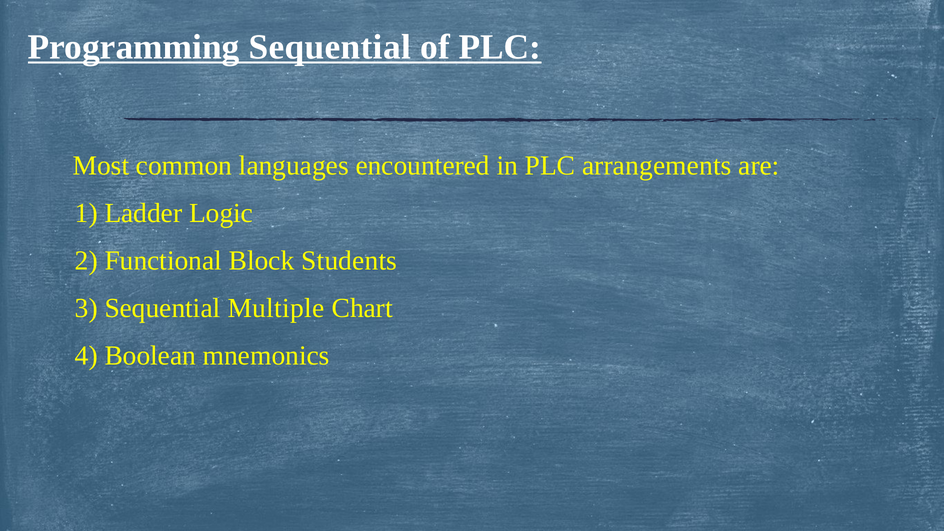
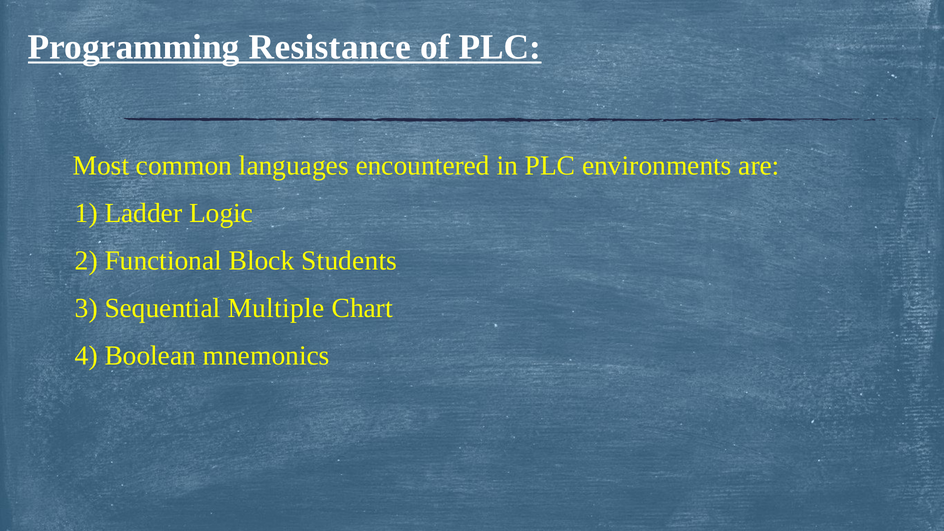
Programming Sequential: Sequential -> Resistance
arrangements: arrangements -> environments
